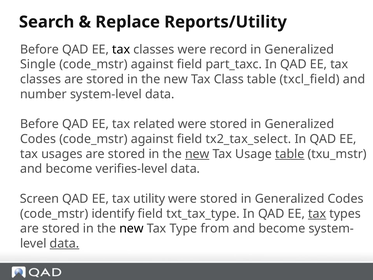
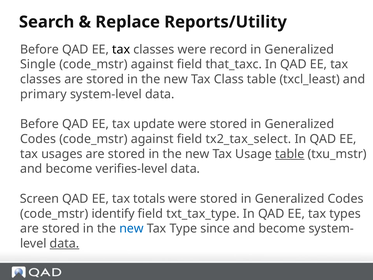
part_taxc: part_taxc -> that_taxc
txcl_field: txcl_field -> txcl_least
number: number -> primary
related: related -> update
new at (197, 154) underline: present -> none
utility: utility -> totals
tax at (317, 213) underline: present -> none
new at (132, 228) colour: black -> blue
from: from -> since
